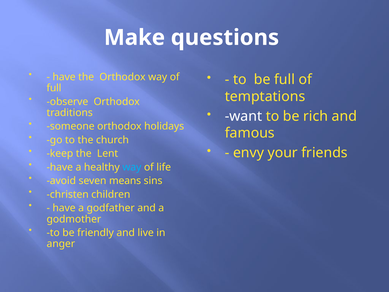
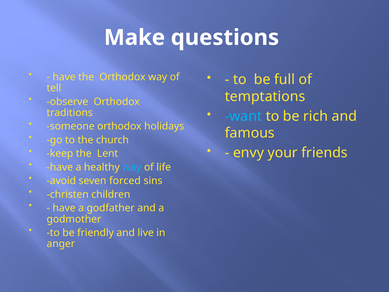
full at (54, 88): full -> tell
want colour: white -> light blue
means: means -> forced
